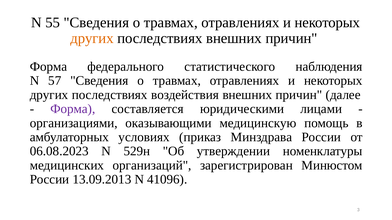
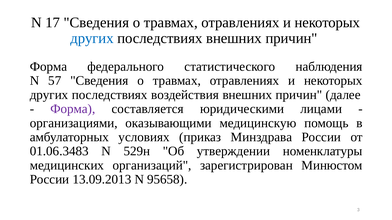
55: 55 -> 17
других at (92, 38) colour: orange -> blue
06.08.2023: 06.08.2023 -> 01.06.3483
41096: 41096 -> 95658
